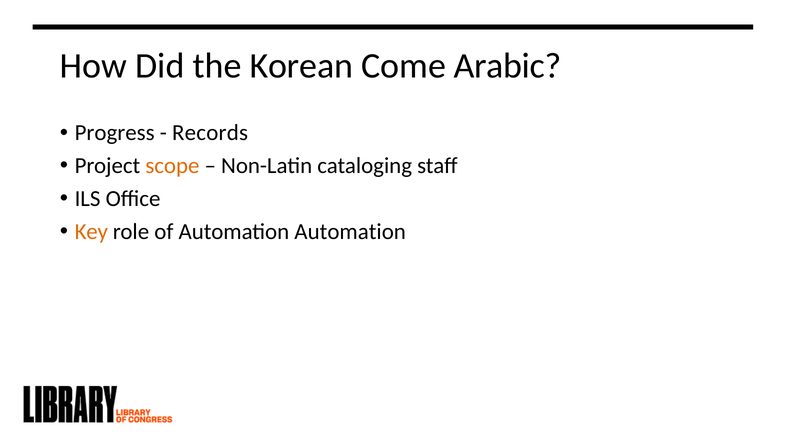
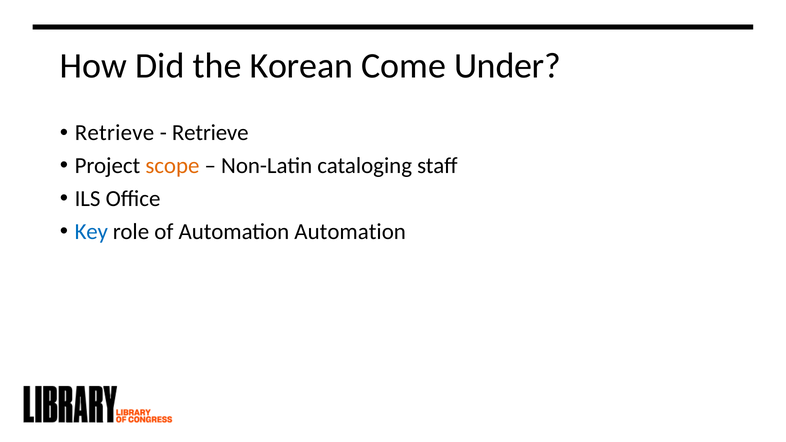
Arabic: Arabic -> Under
Progress at (115, 133): Progress -> Retrieve
Records at (210, 133): Records -> Retrieve
Key colour: orange -> blue
